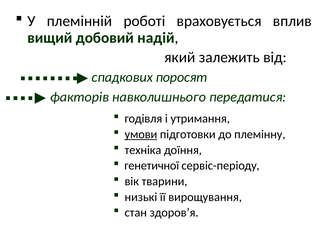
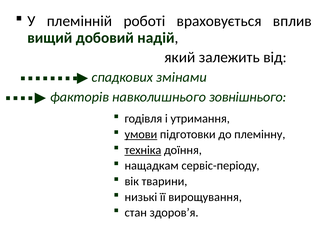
поросят: поросят -> змінами
передатися: передатися -> зовнішнього
техніка underline: none -> present
генетичної: генетичної -> нащадкам
